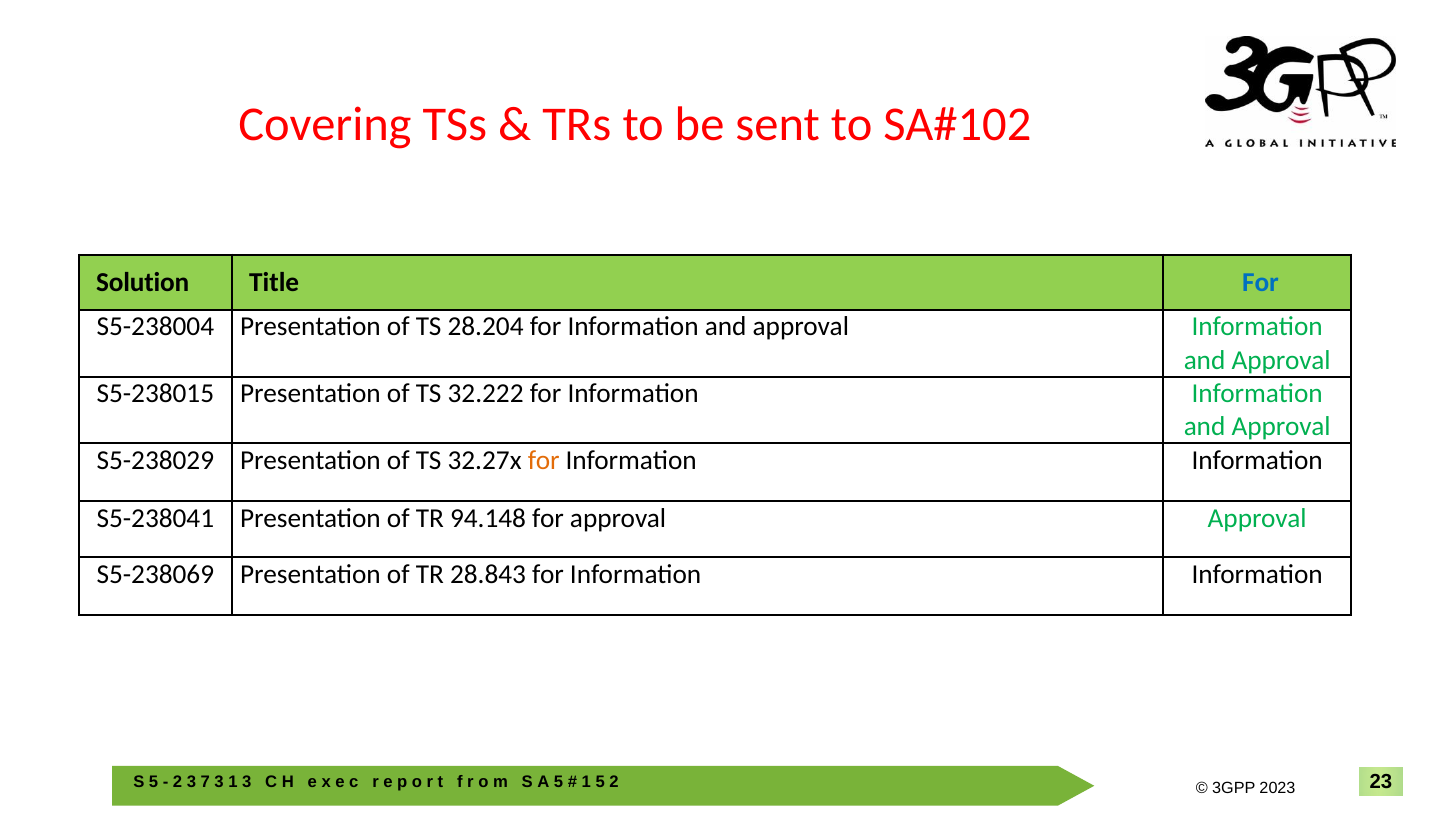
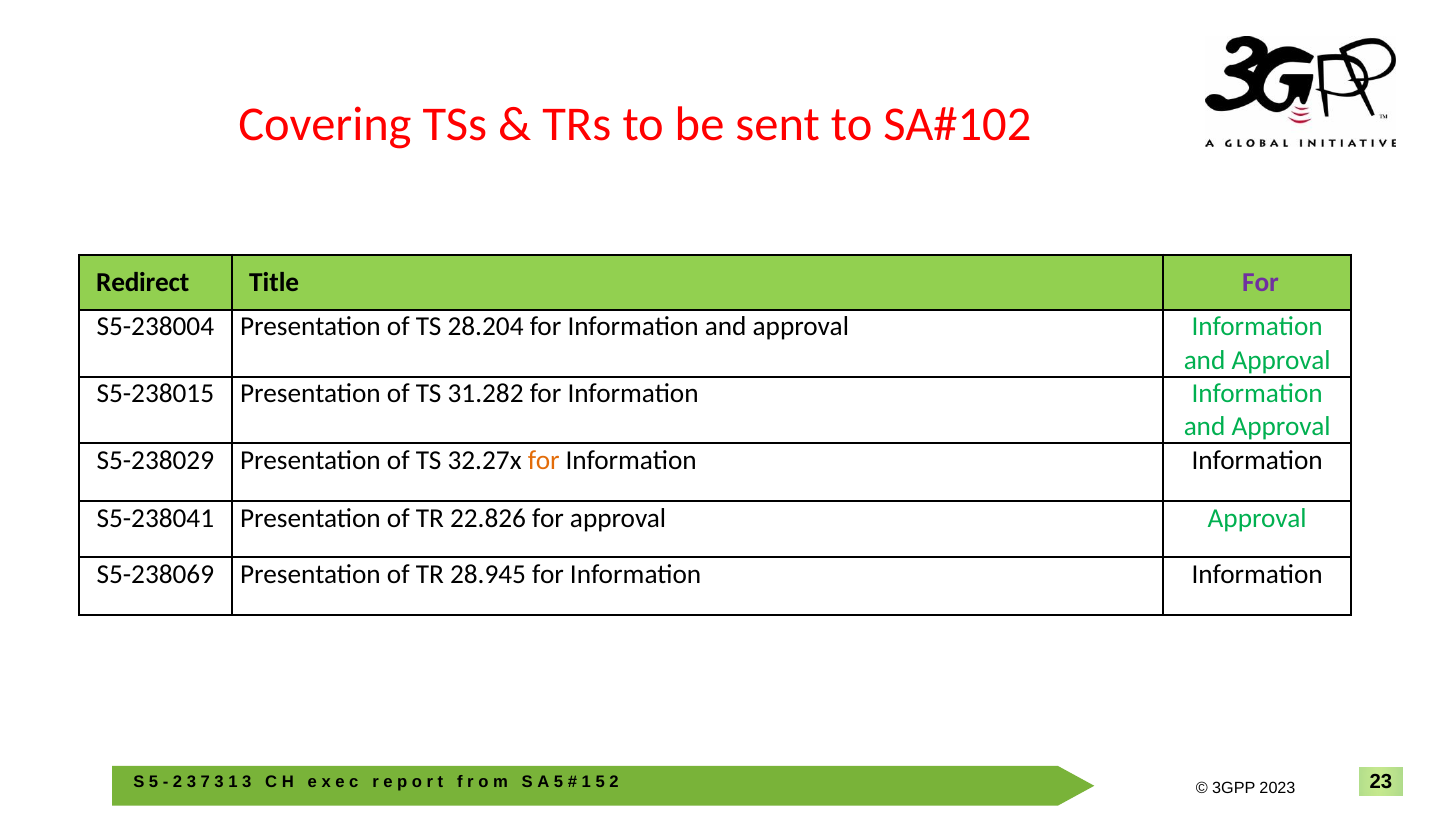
Solution: Solution -> Redirect
For at (1260, 283) colour: blue -> purple
32.222: 32.222 -> 31.282
94.148: 94.148 -> 22.826
28.843: 28.843 -> 28.945
